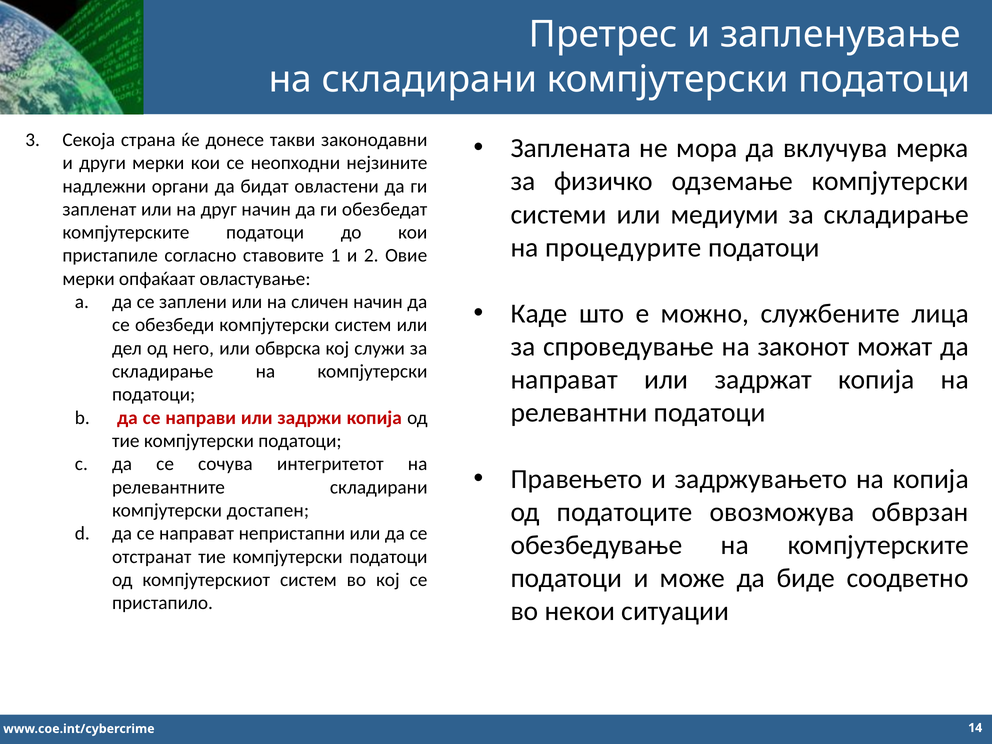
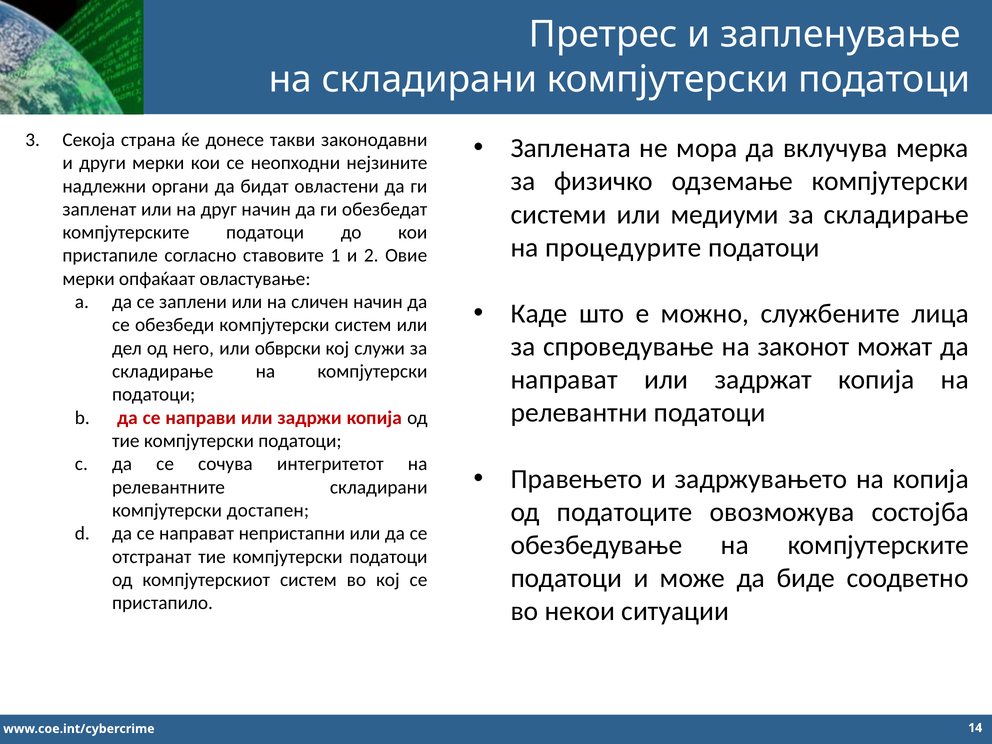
обврска: обврска -> обврски
обврзан: обврзан -> состојба
